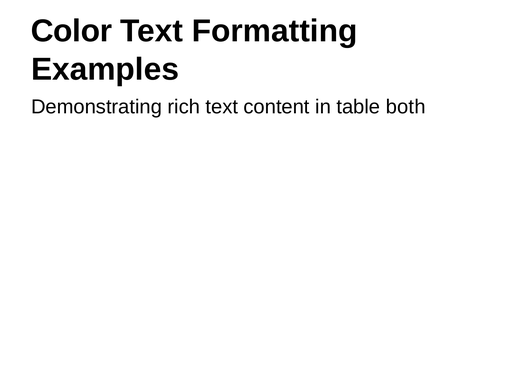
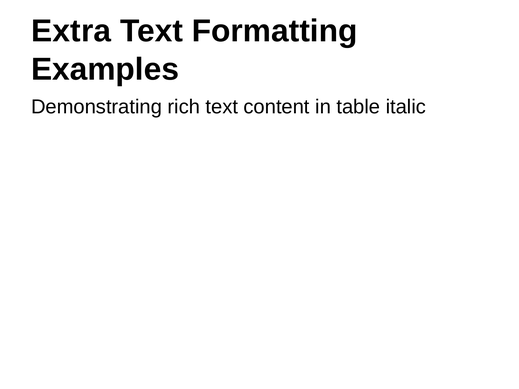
Color: Color -> Extra
both: both -> italic
